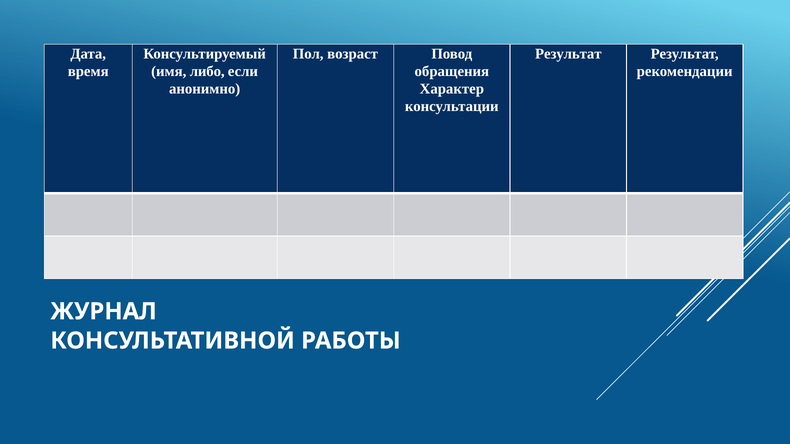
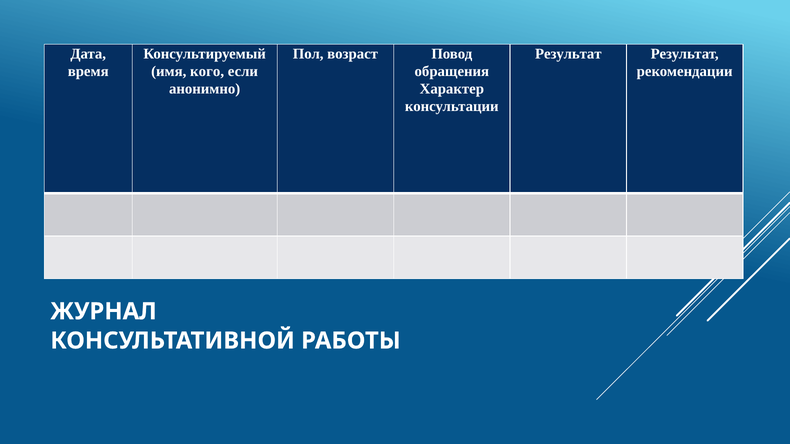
либо: либо -> кого
